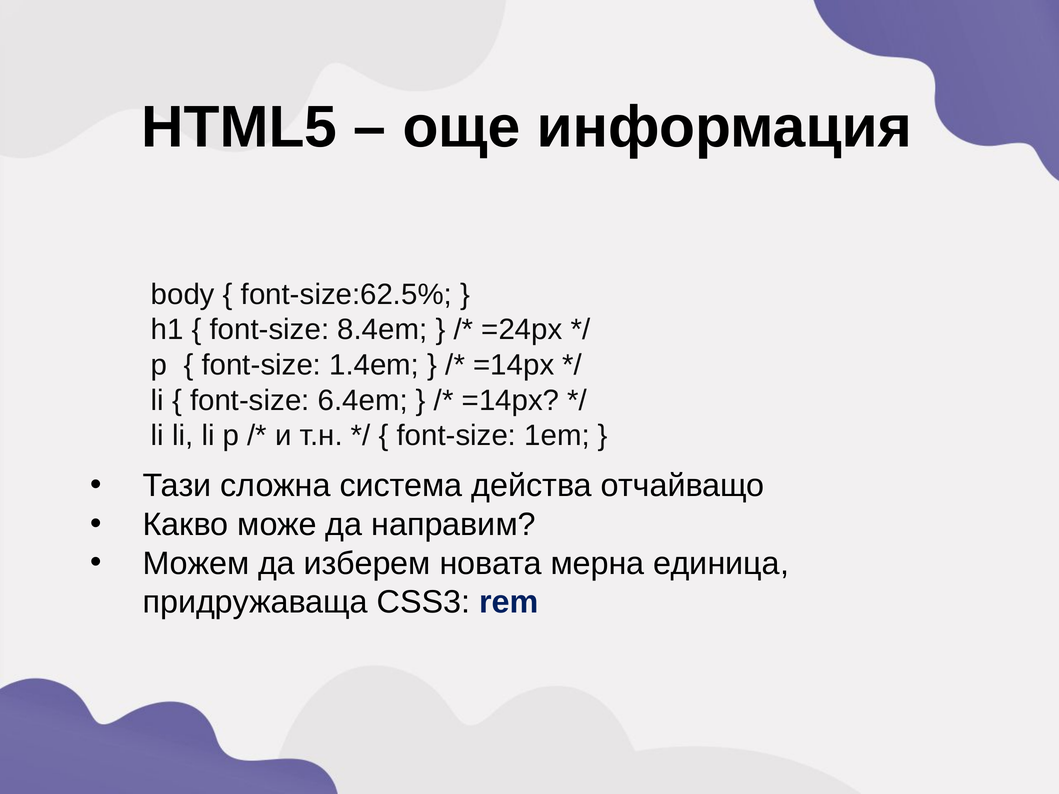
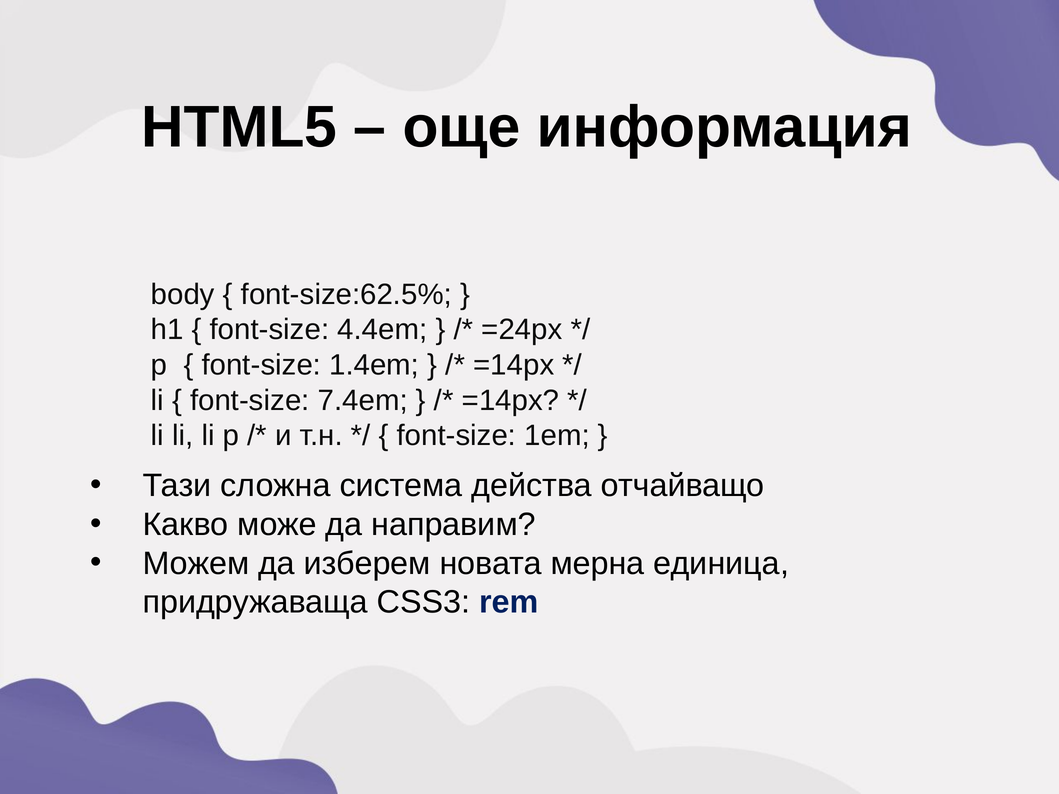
8.4em: 8.4em -> 4.4em
6.4em: 6.4em -> 7.4em
